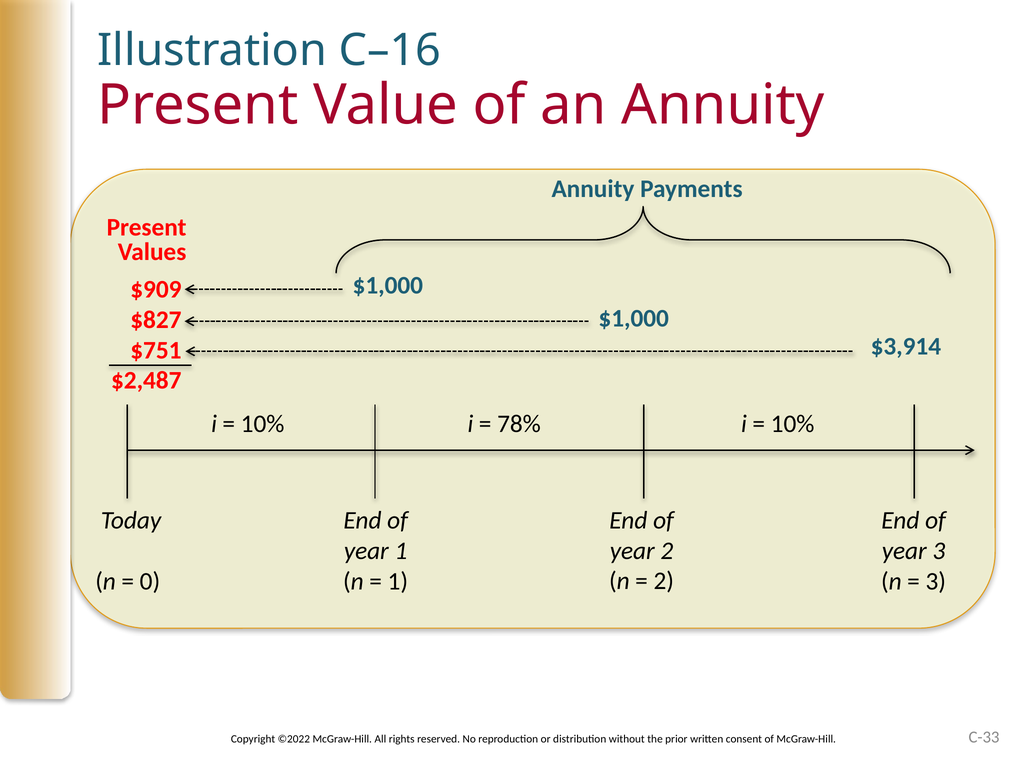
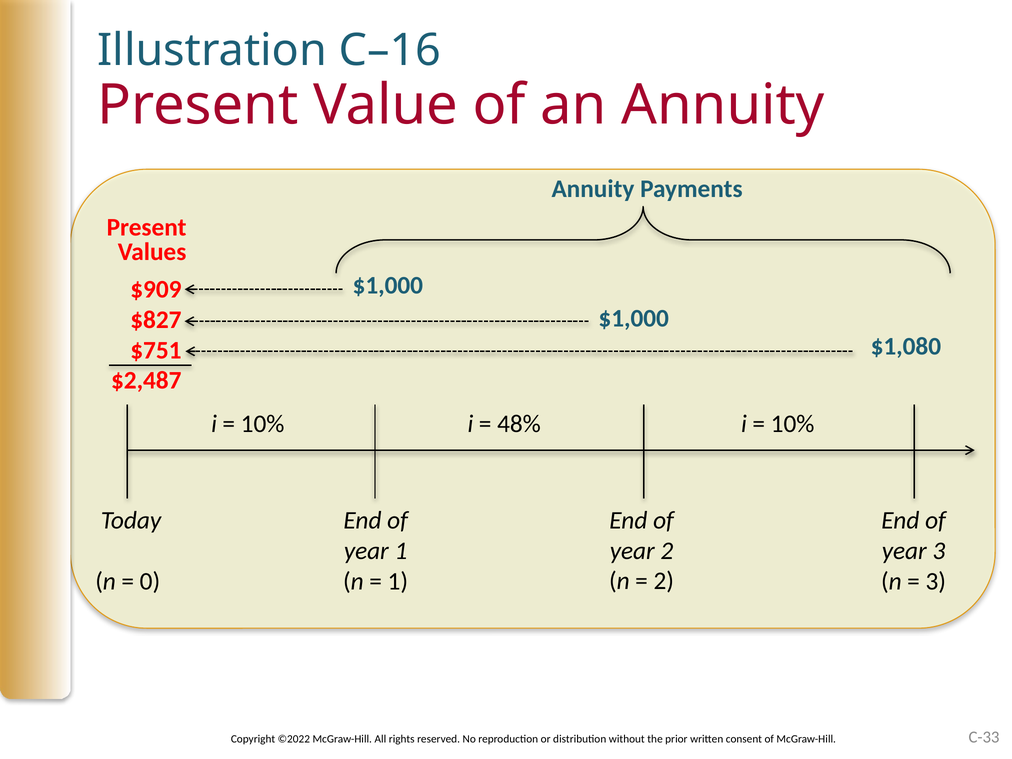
$3,914: $3,914 -> $1,080
78%: 78% -> 48%
